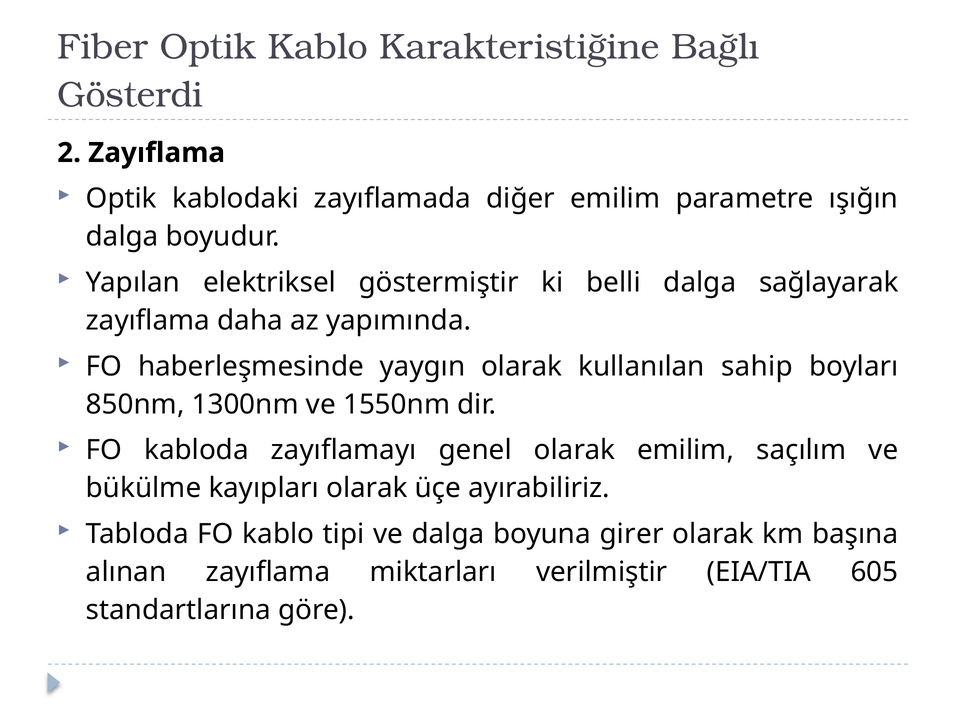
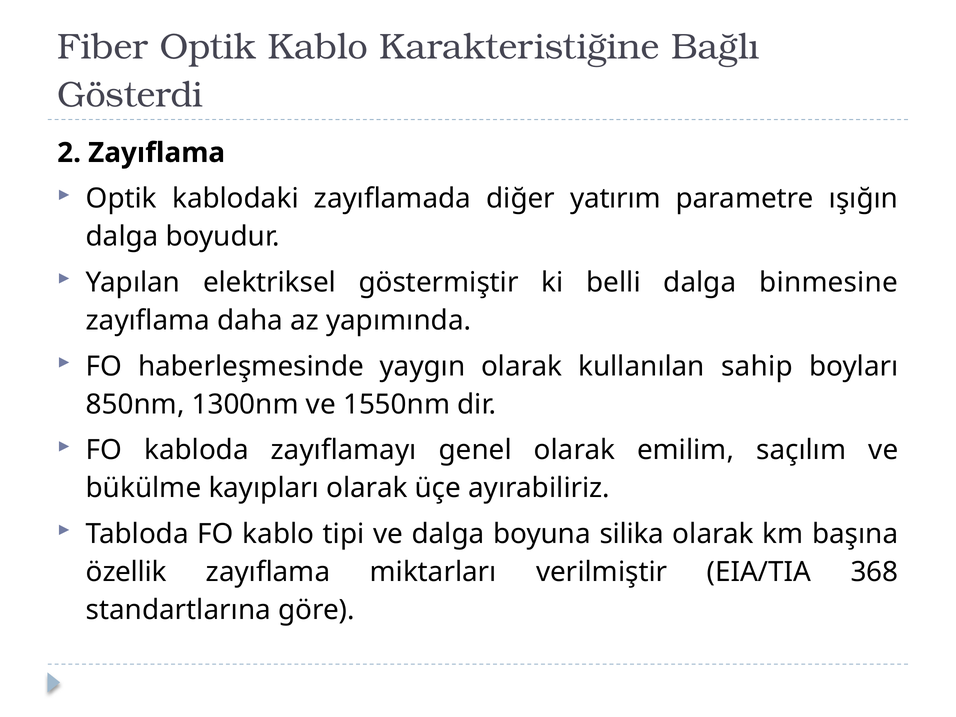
diğer emilim: emilim -> yatırım
sağlayarak: sağlayarak -> binmesine
girer: girer -> silika
alınan: alınan -> özellik
605: 605 -> 368
